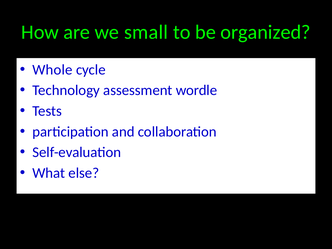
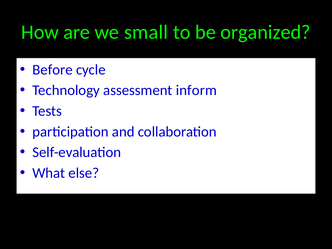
Whole: Whole -> Before
wordle: wordle -> inform
